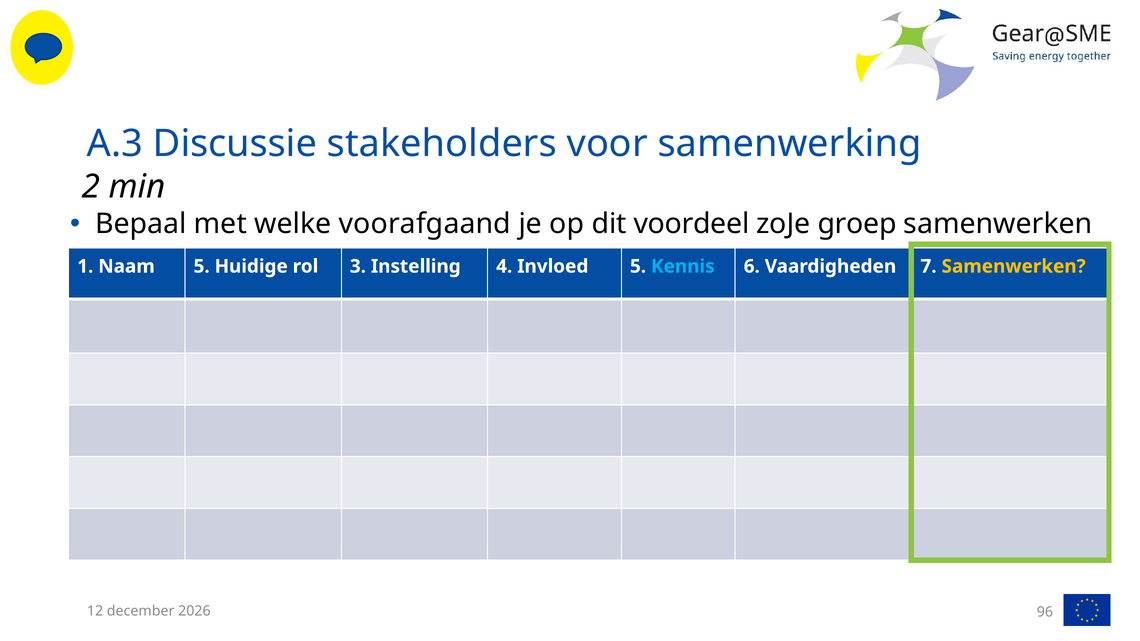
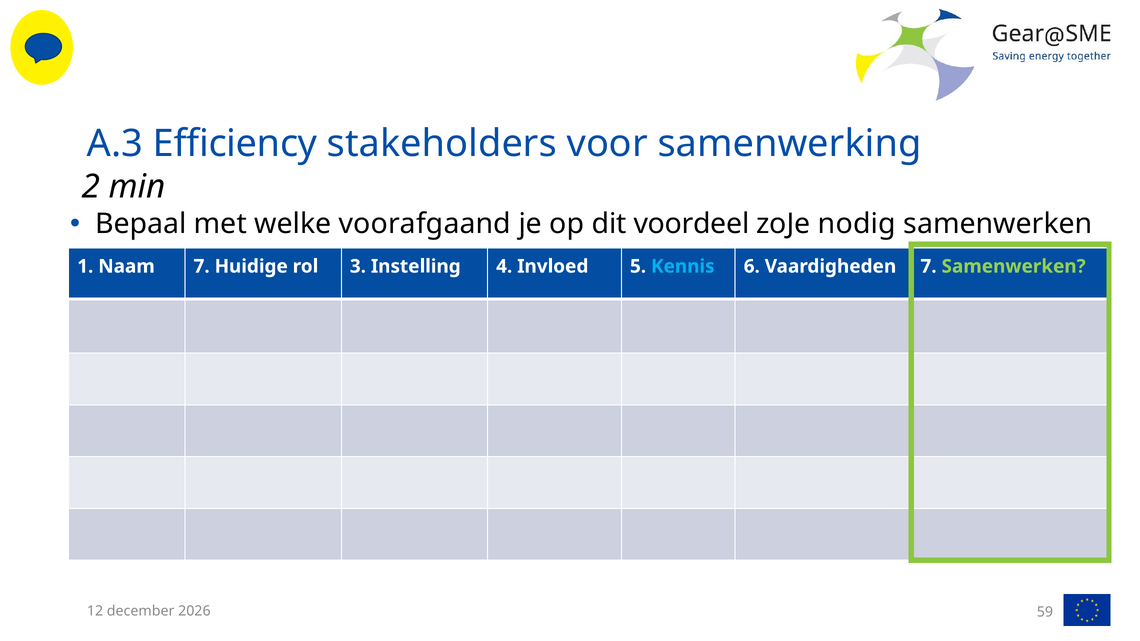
Discussie: Discussie -> Efficiency
groep: groep -> nodig
Naam 5: 5 -> 7
Samenwerken at (1014, 266) colour: yellow -> light green
96: 96 -> 59
